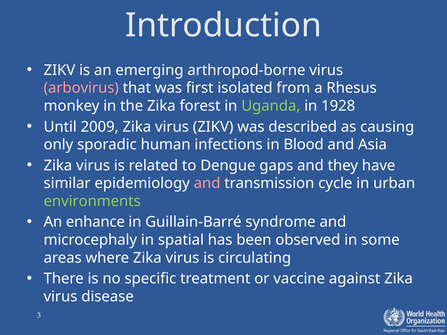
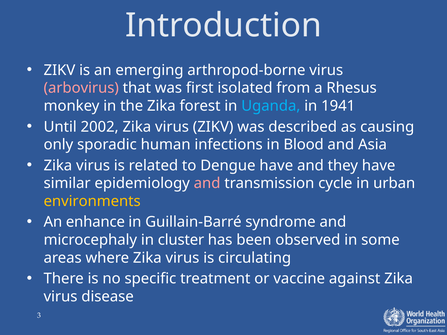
Uganda colour: light green -> light blue
1928: 1928 -> 1941
2009: 2009 -> 2002
Dengue gaps: gaps -> have
environments colour: light green -> yellow
spatial: spatial -> cluster
